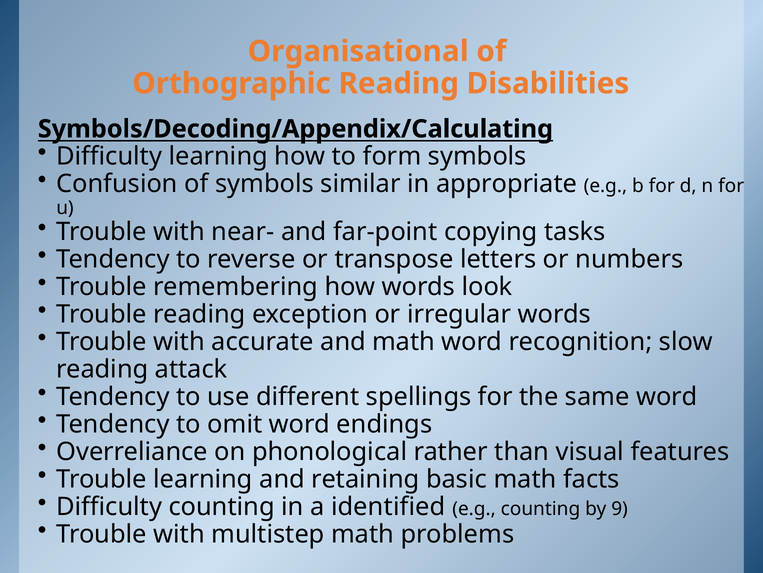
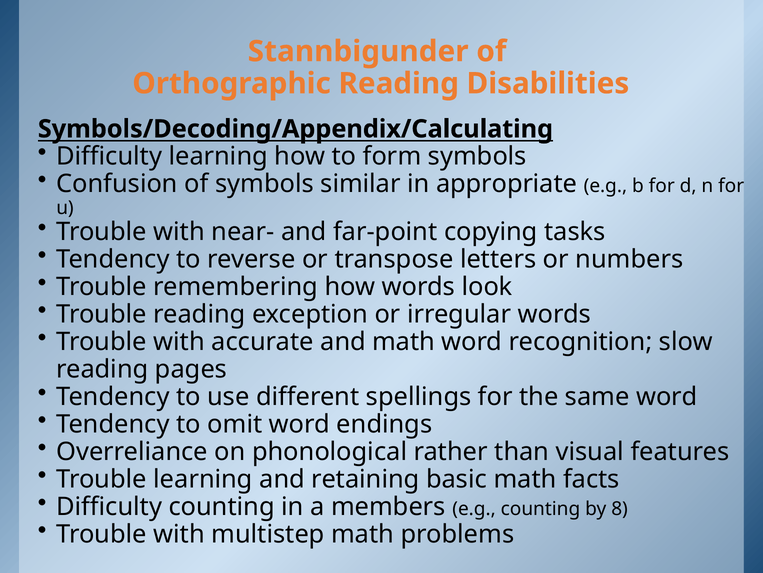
Organisational: Organisational -> Stannbigunder
attack: attack -> pages
identified: identified -> members
9: 9 -> 8
